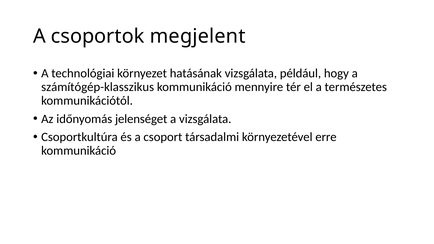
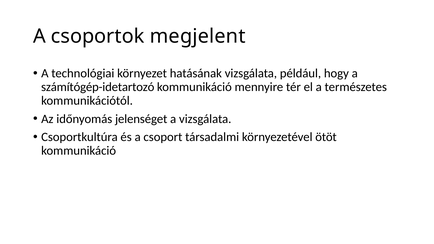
számítógép-klasszikus: számítógép-klasszikus -> számítógép-idetartozó
erre: erre -> ötöt
